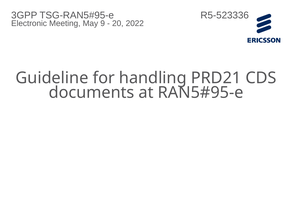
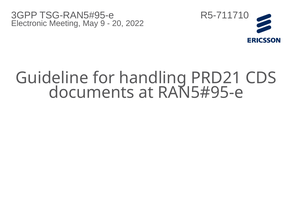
R5-523336: R5-523336 -> R5-711710
